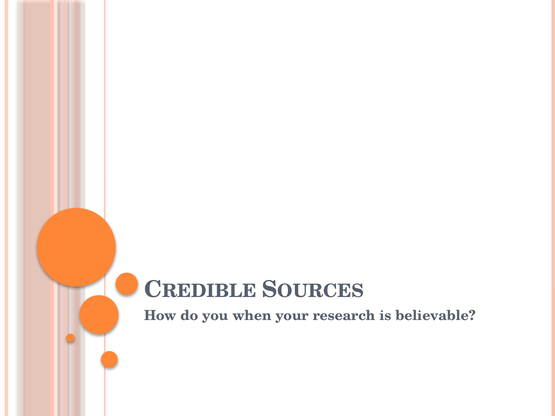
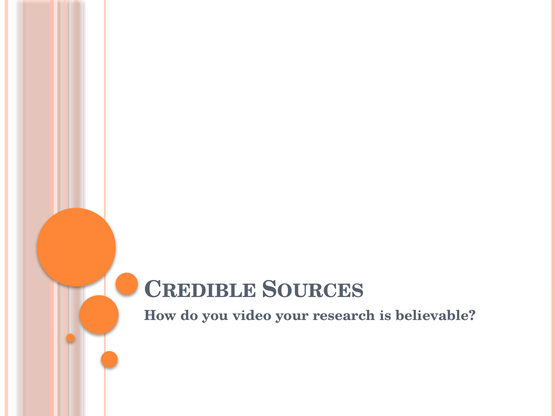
when: when -> video
